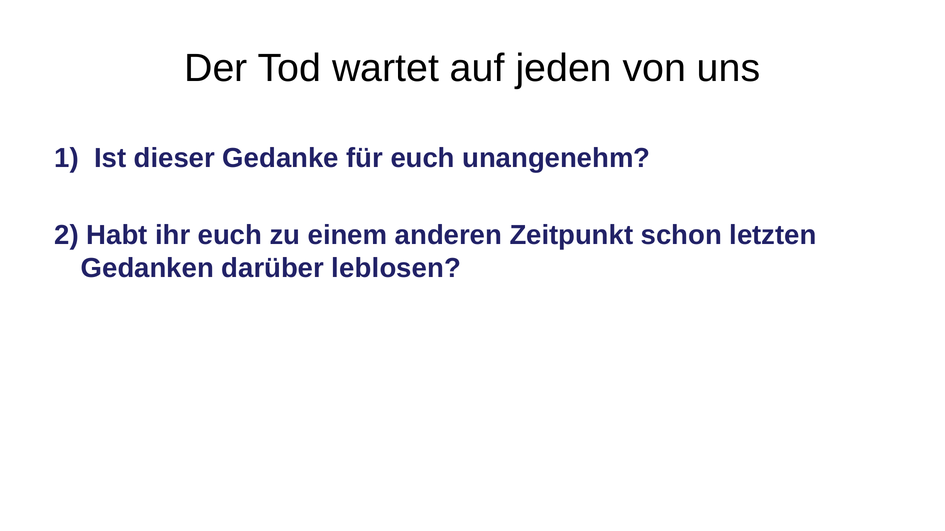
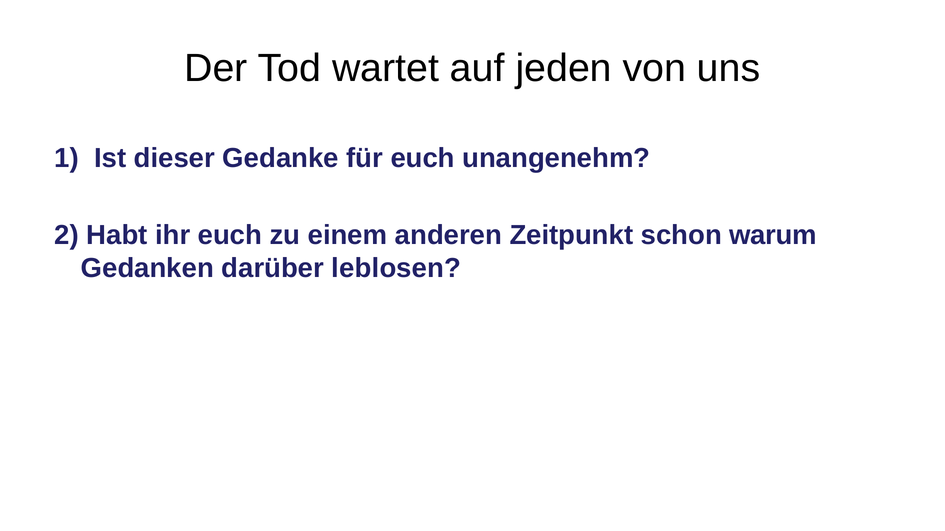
letzten: letzten -> warum
